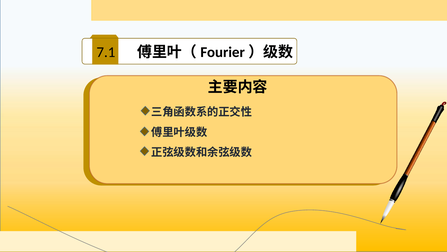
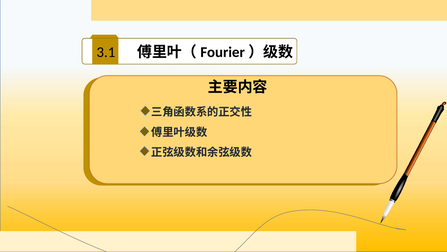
7.1: 7.1 -> 3.1
